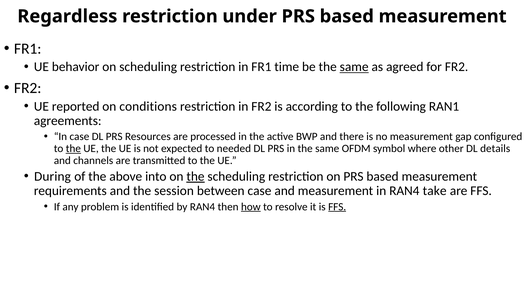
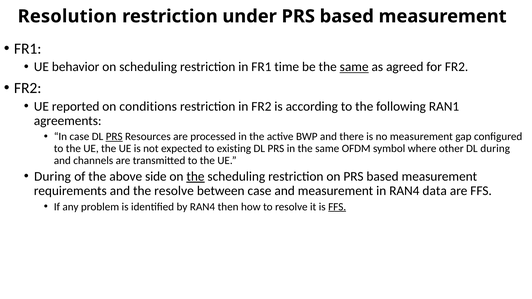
Regardless: Regardless -> Resolution
PRS at (114, 137) underline: none -> present
the at (73, 149) underline: present -> none
needed: needed -> existing
DL details: details -> during
into: into -> side
the session: session -> resolve
take: take -> data
how underline: present -> none
